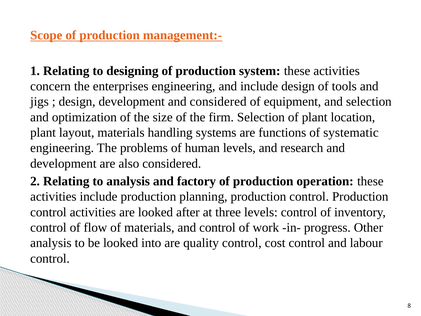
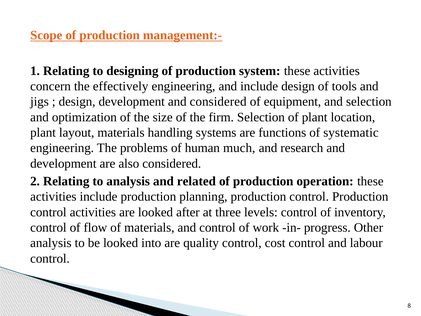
enterprises: enterprises -> effectively
human levels: levels -> much
factory: factory -> related
